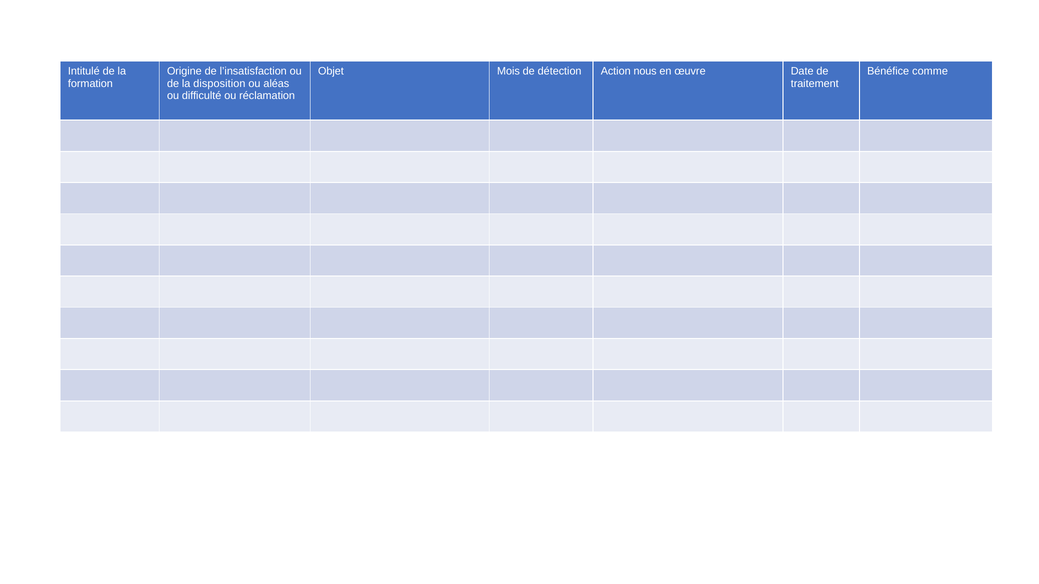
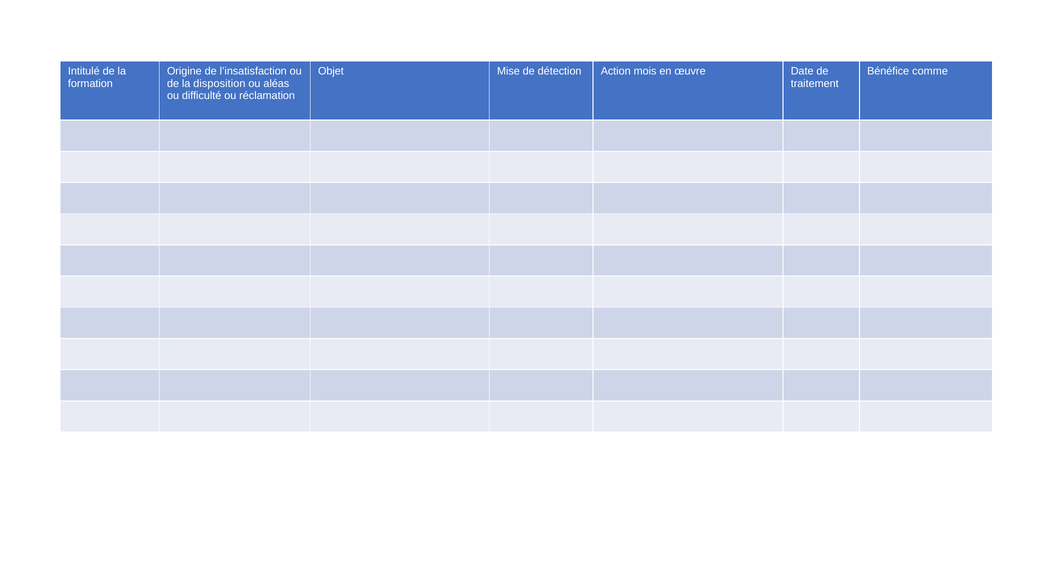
Mois: Mois -> Mise
nous: nous -> mois
